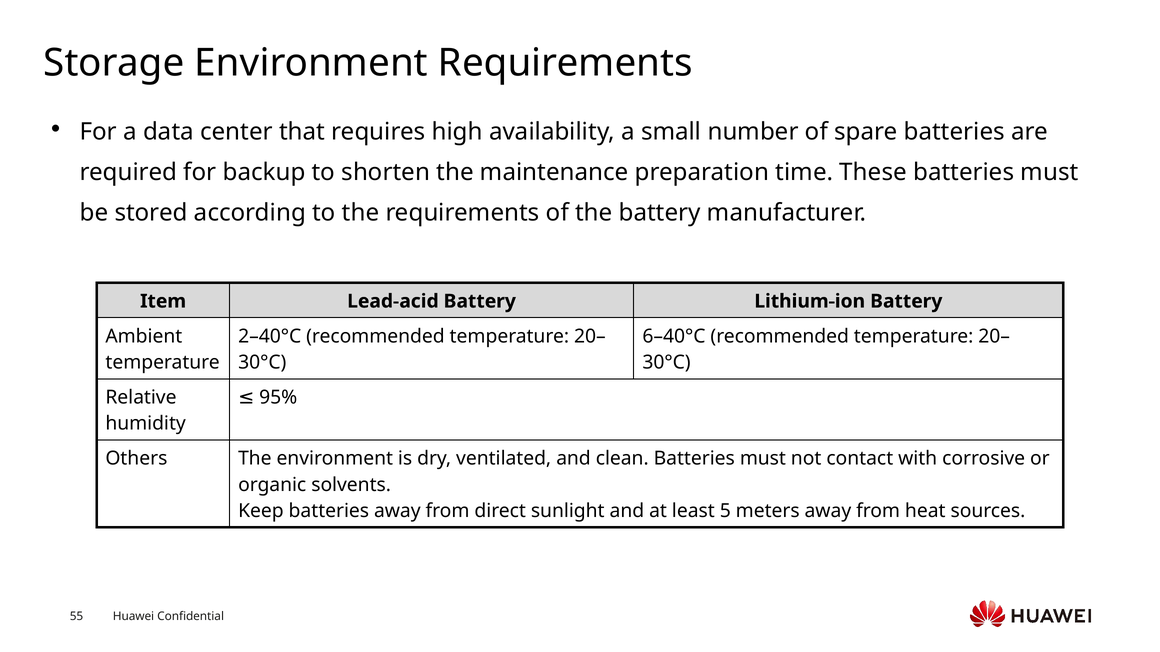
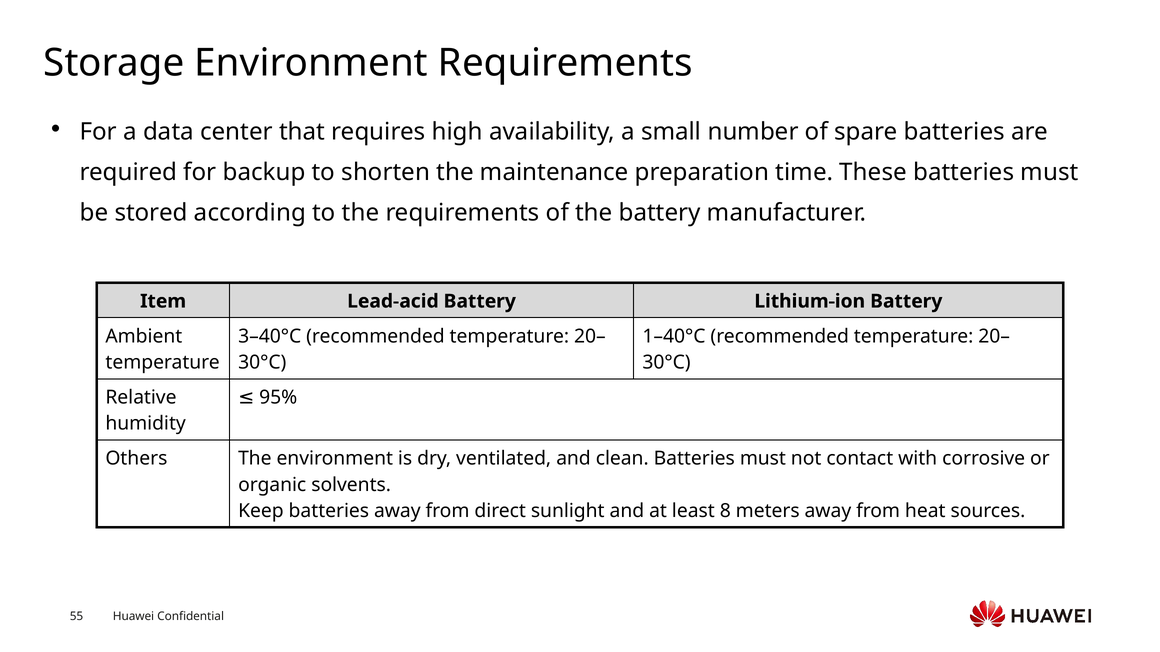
2–40°C: 2–40°C -> 3–40°C
6–40°C: 6–40°C -> 1–40°C
5: 5 -> 8
